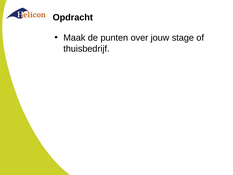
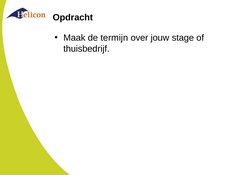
punten: punten -> termijn
